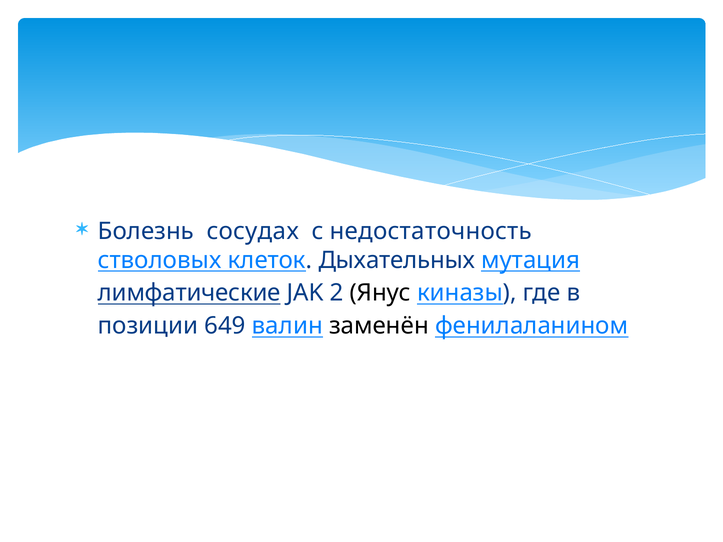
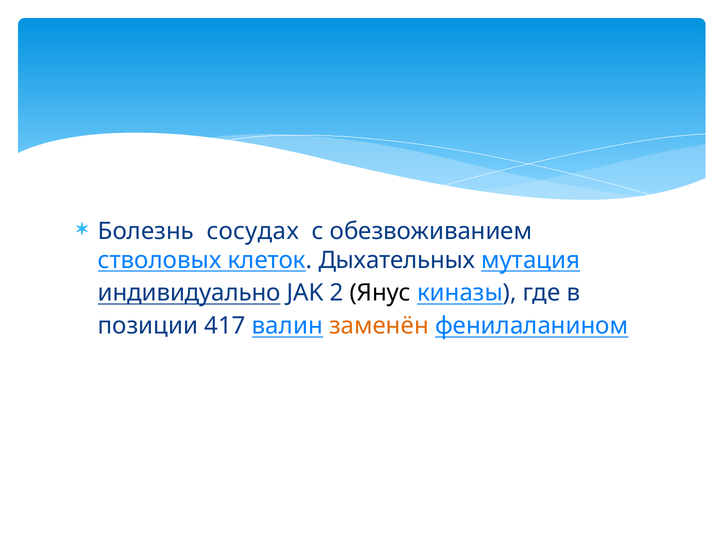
недостаточность: недостаточность -> обезвоживанием
лимфатические: лимфатические -> индивидуально
649: 649 -> 417
заменён colour: black -> orange
